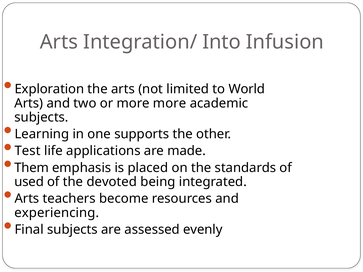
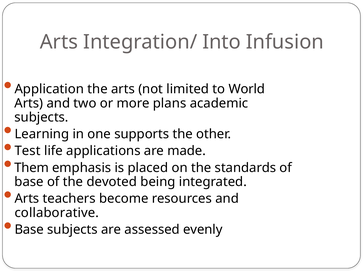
Exploration: Exploration -> Application
more more: more -> plans
used at (29, 182): used -> base
experiencing: experiencing -> collaborative
Final at (29, 230): Final -> Base
